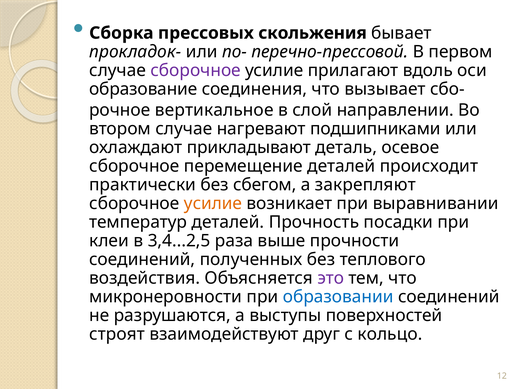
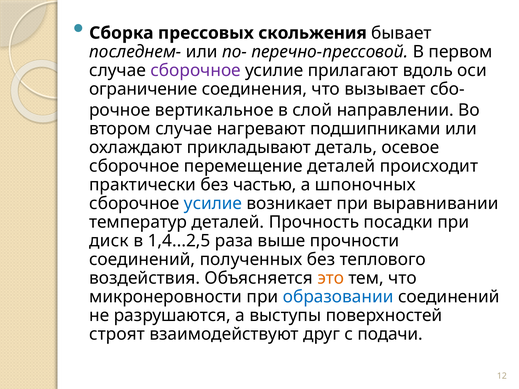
прокладок-: прокладок- -> последнем-
образование: образование -> ограничение
сбегом: сбегом -> частью
закрепляют: закрепляют -> шпоночных
усилие at (213, 204) colour: orange -> blue
клеи: клеи -> диск
3,4...2,5: 3,4...2,5 -> 1,4...2,5
это colour: purple -> orange
кольцо: кольцо -> подачи
